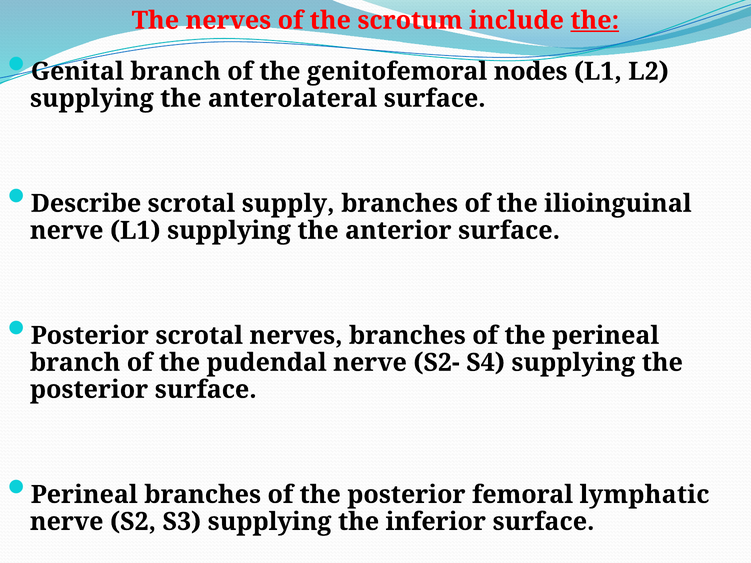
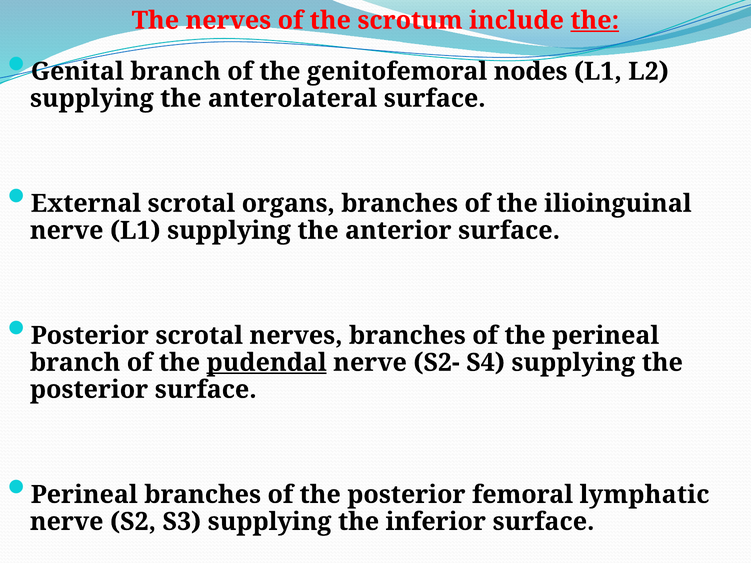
Describe: Describe -> External
supply: supply -> organs
pudendal underline: none -> present
